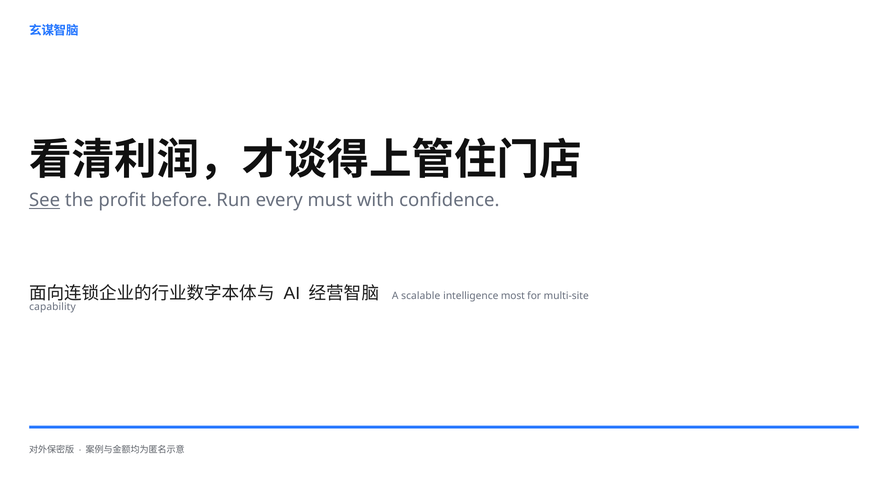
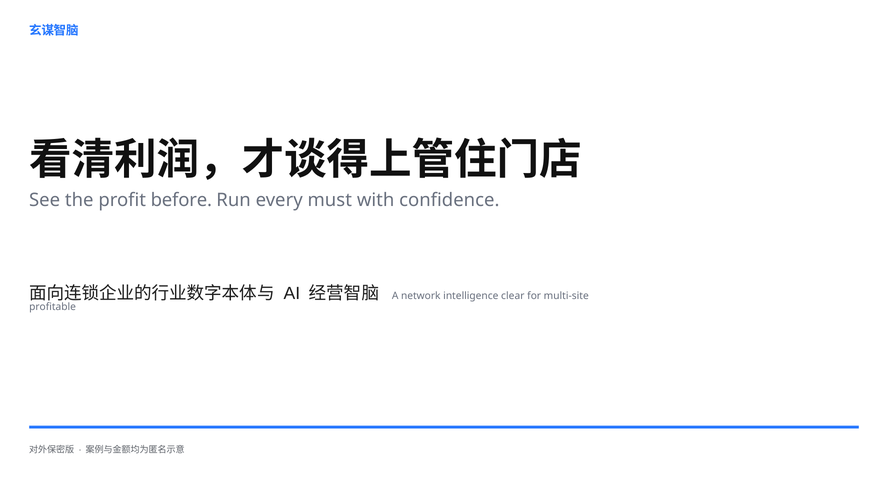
See underline: present -> none
scalable: scalable -> network
most: most -> clear
capability: capability -> profitable
